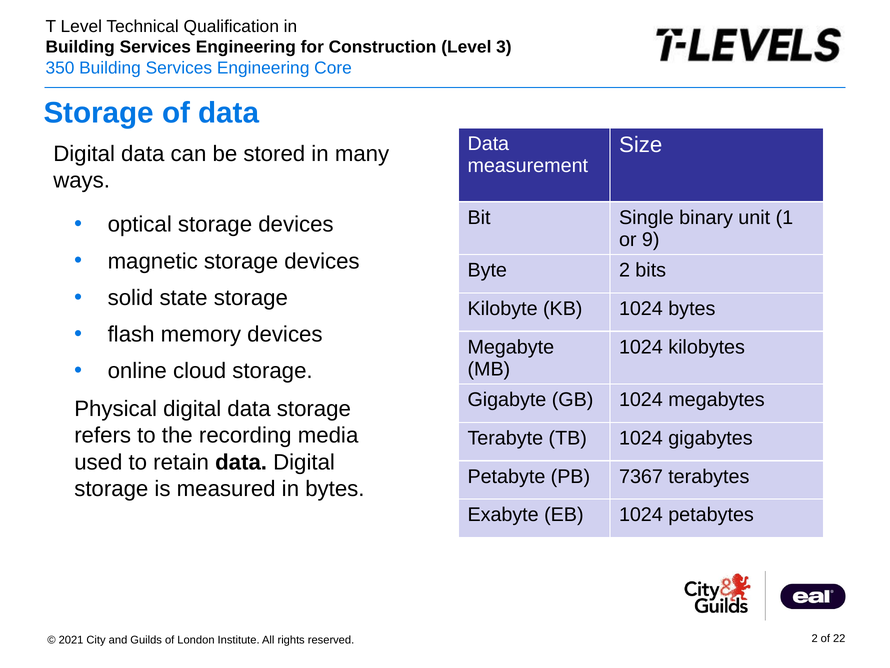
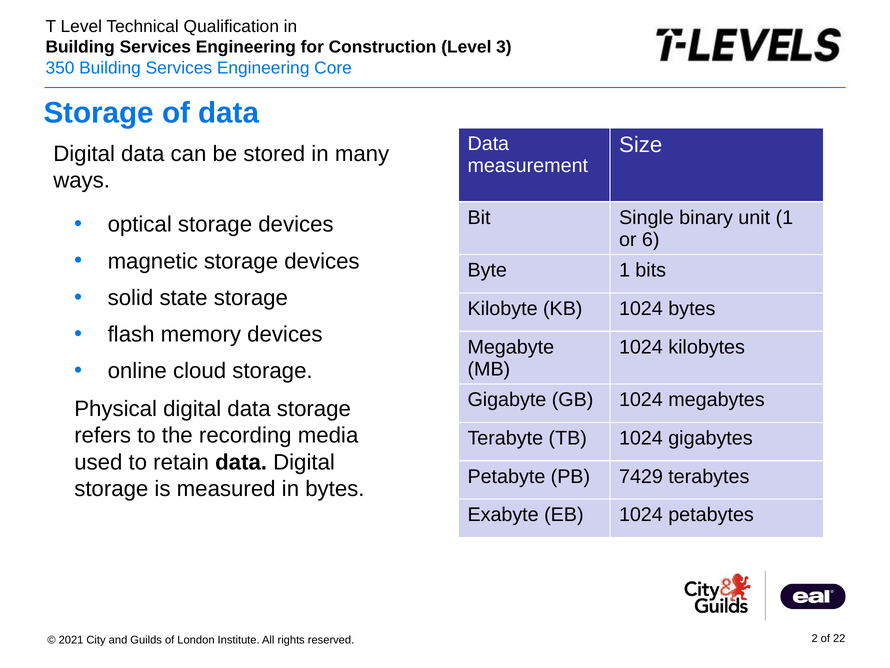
9: 9 -> 6
Byte 2: 2 -> 1
7367: 7367 -> 7429
